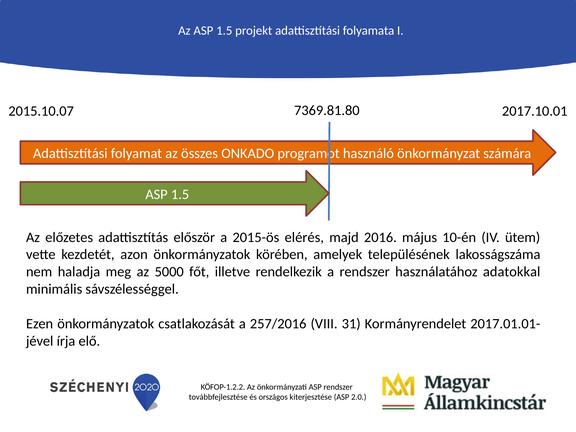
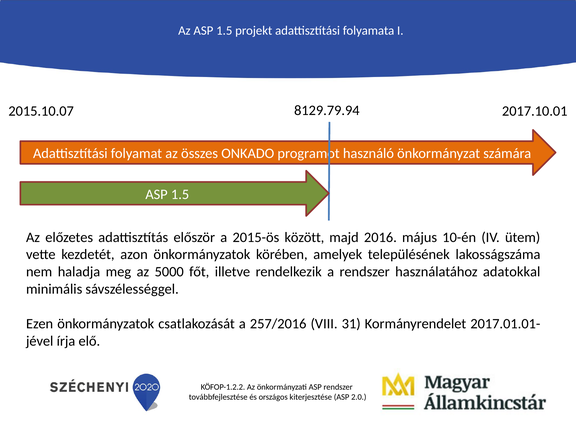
7369.81.80: 7369.81.80 -> 8129.79.94
elérés: elérés -> között
